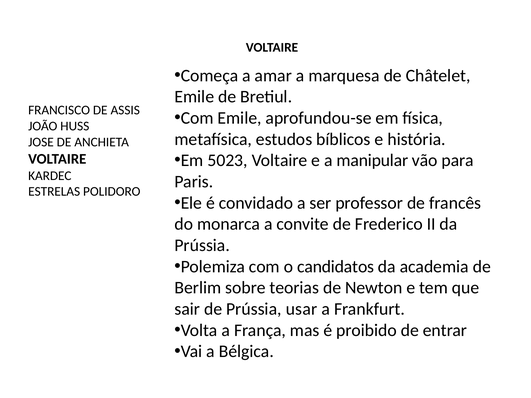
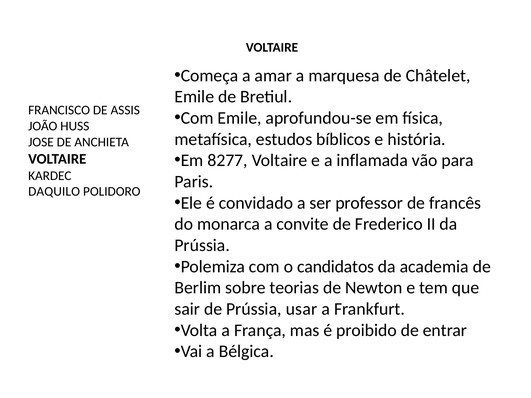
5023: 5023 -> 8277
manipular: manipular -> inflamada
ESTRELAS: ESTRELAS -> DAQUILO
